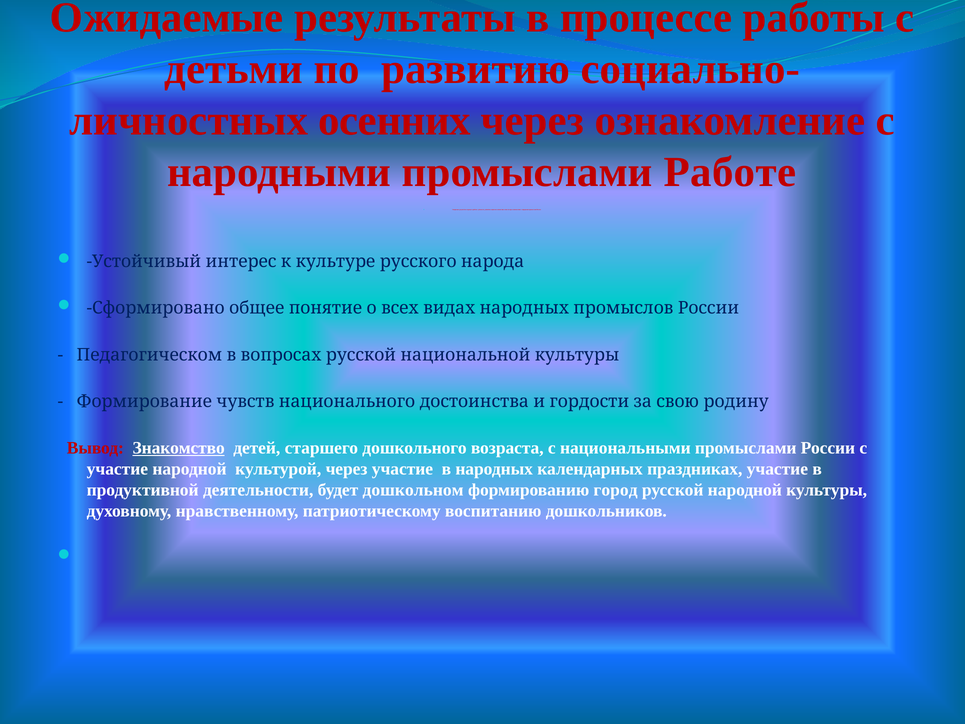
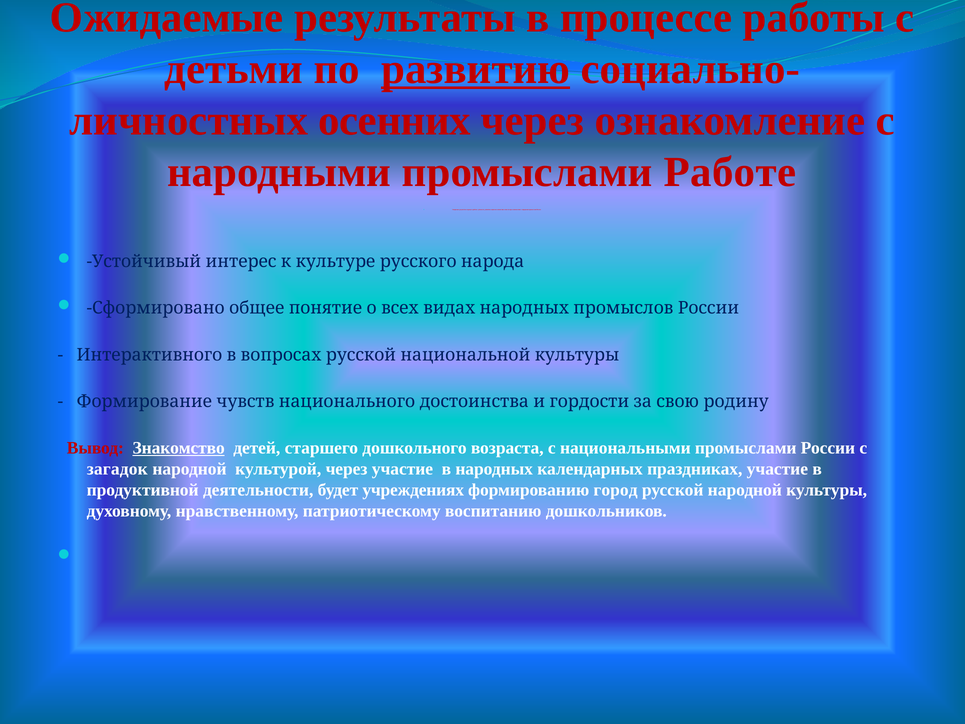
развитию at (476, 69) underline: none -> present
Педагогическом: Педагогическом -> Интерактивного
участие at (117, 469): участие -> загадок
дошкольном: дошкольном -> учреждениях
